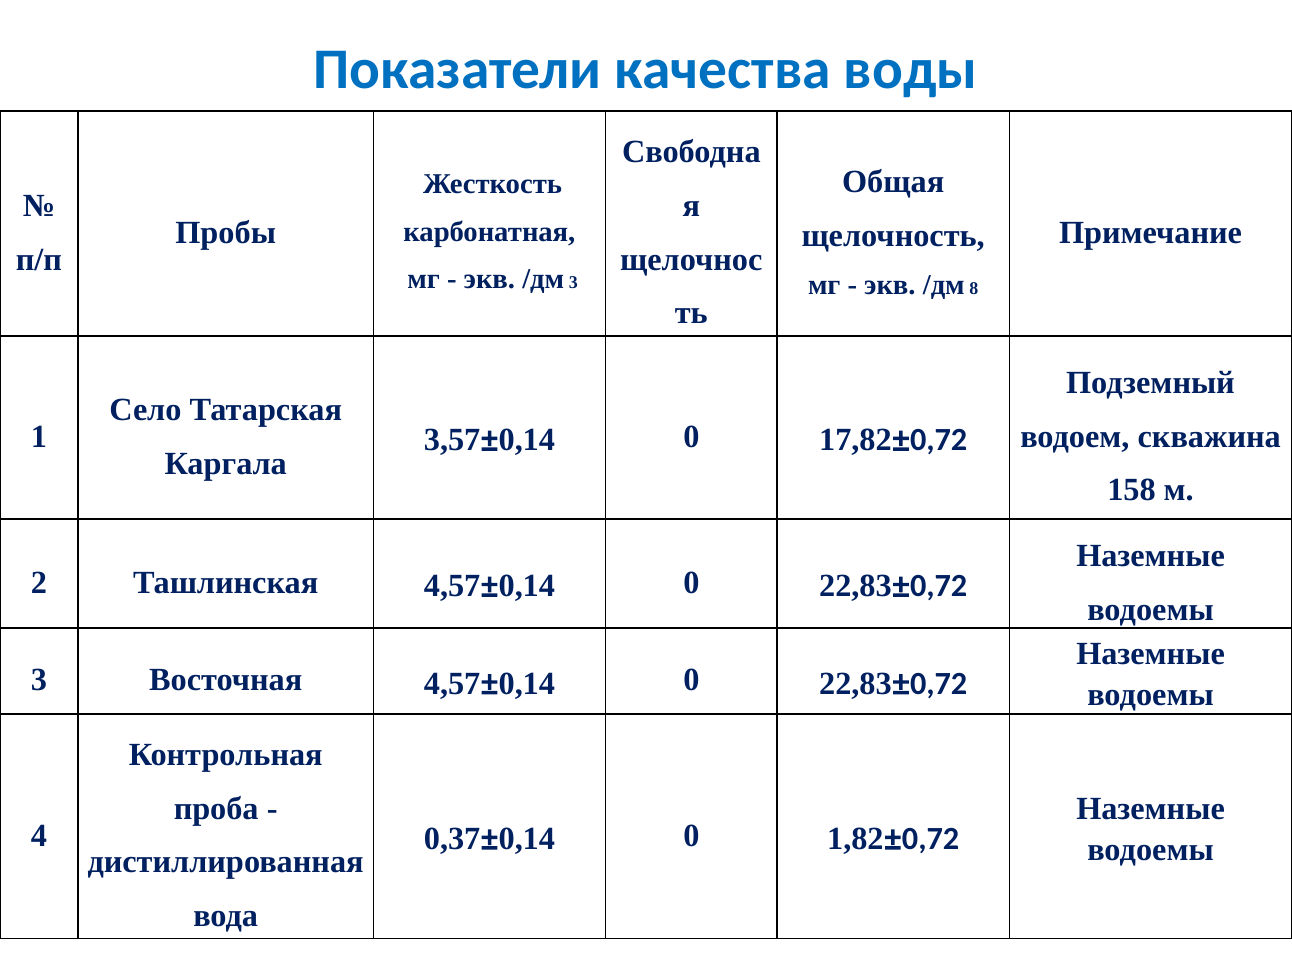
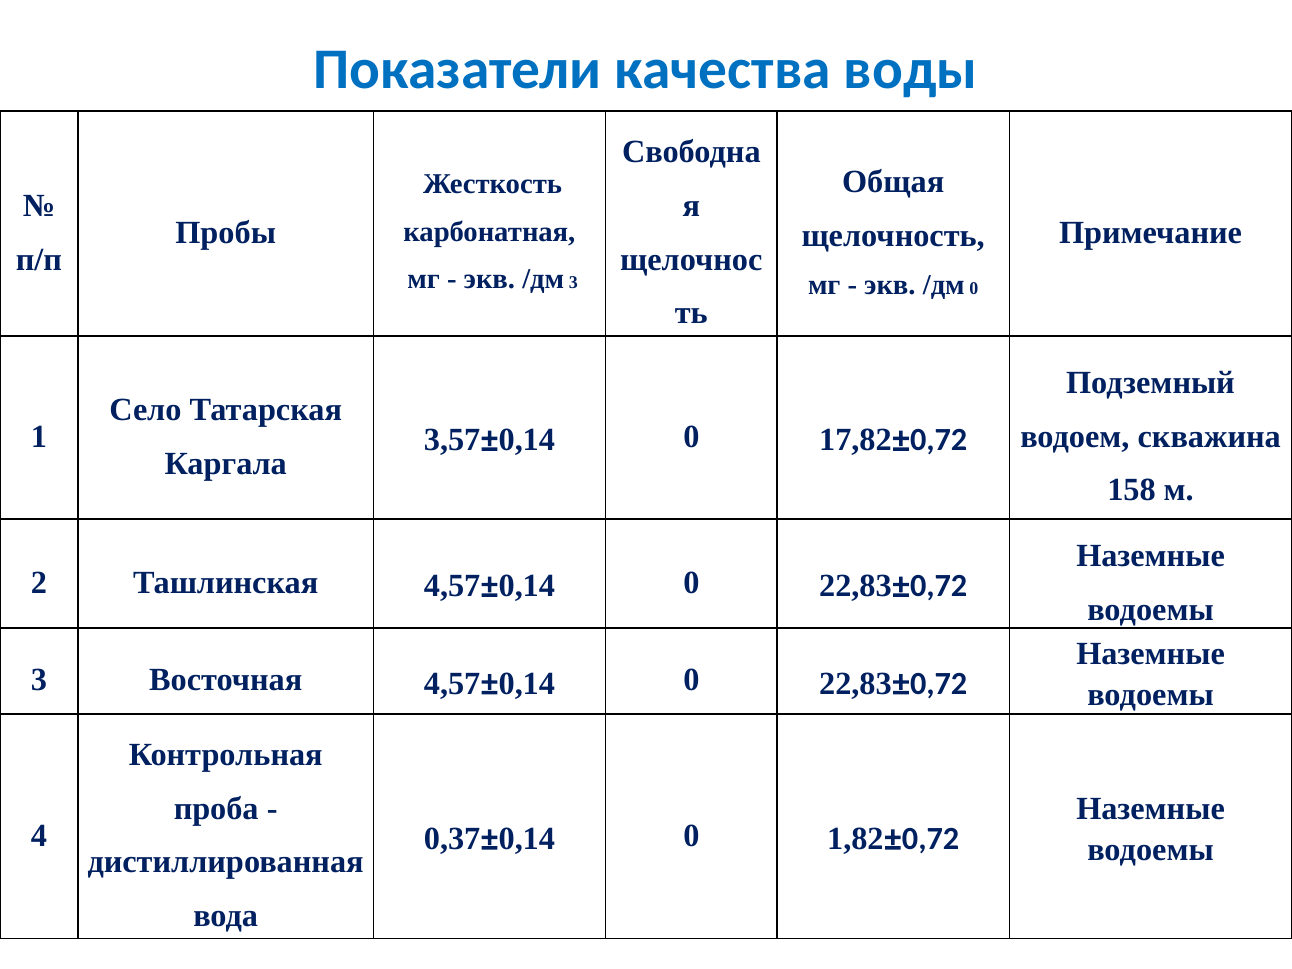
/дм 8: 8 -> 0
